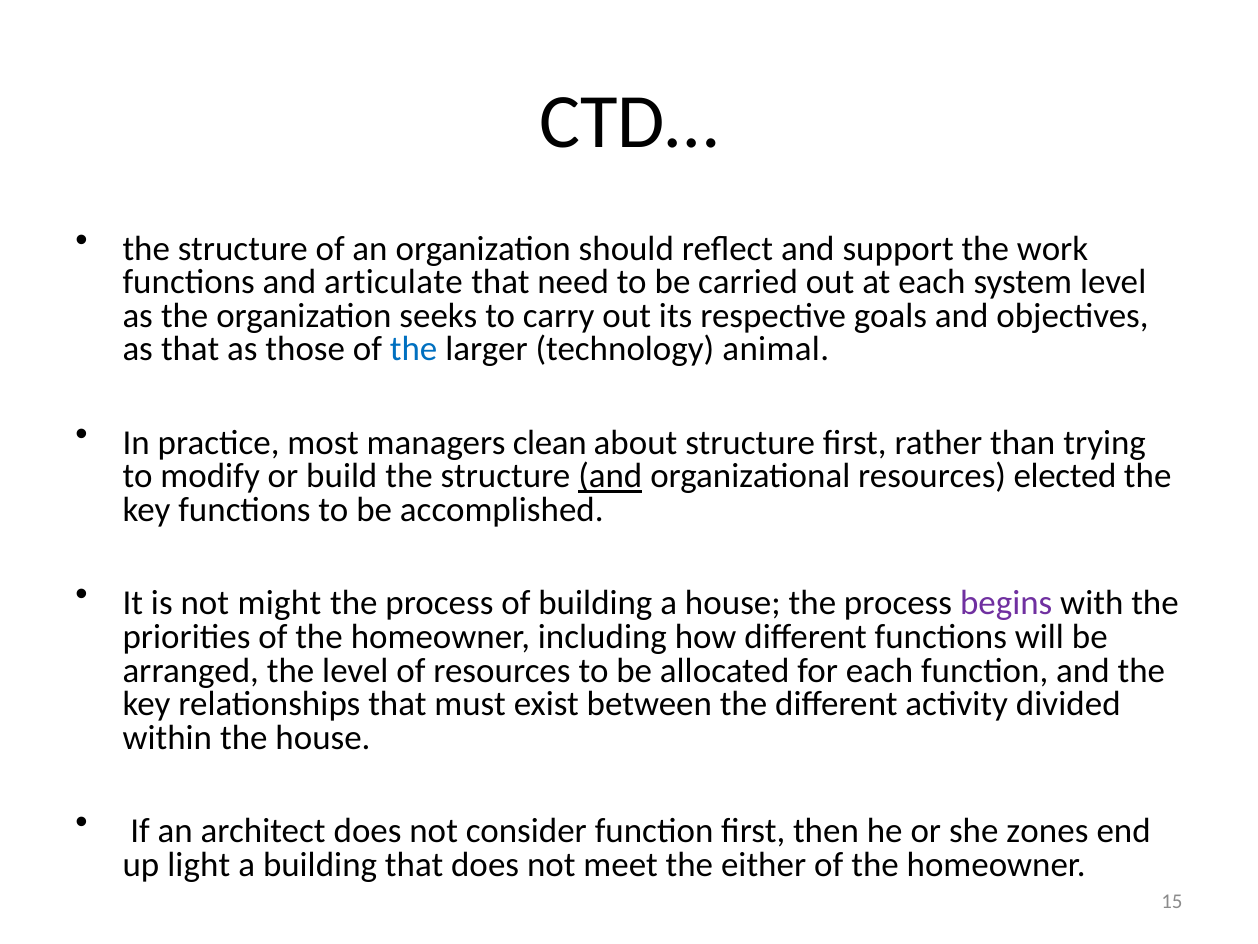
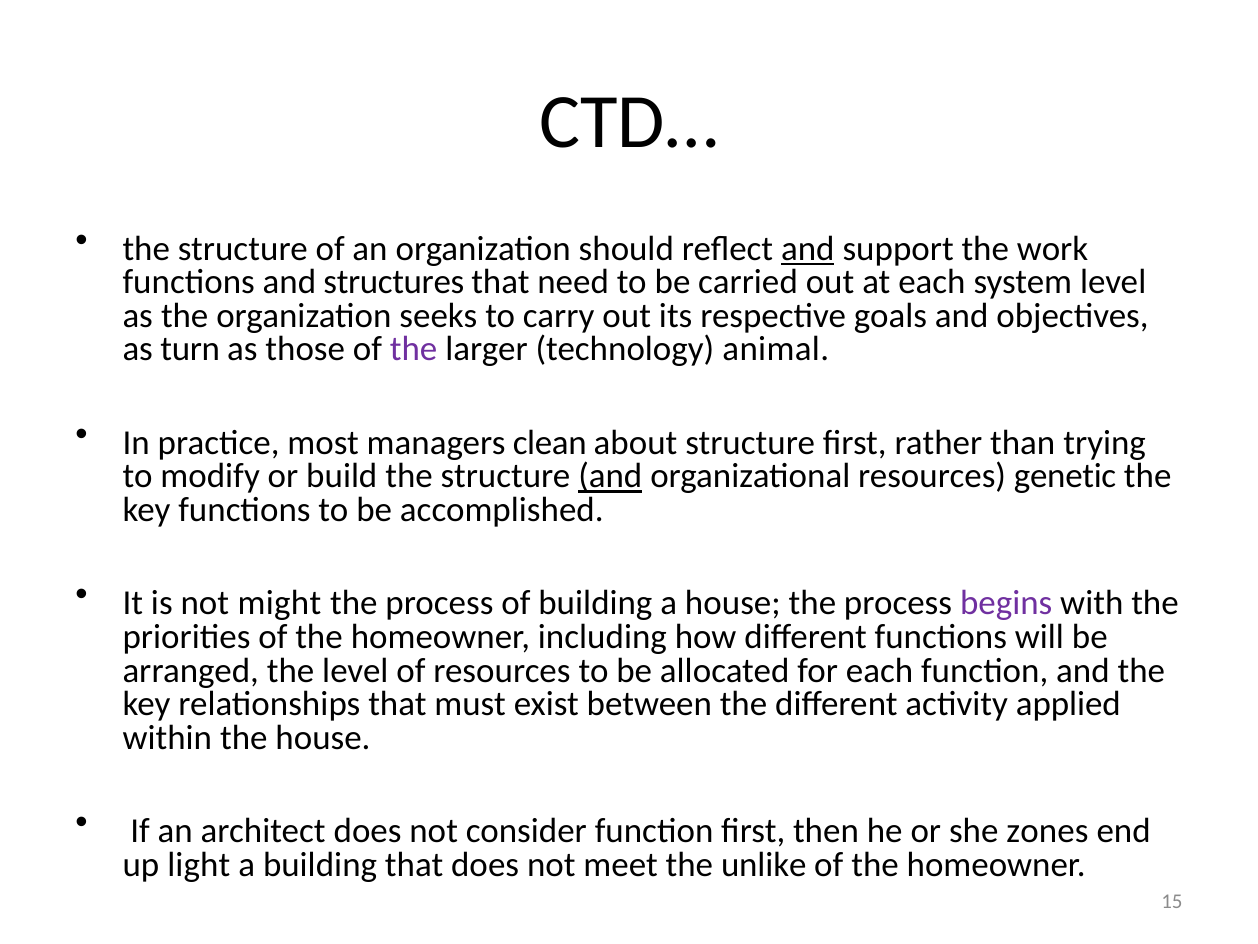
and at (808, 248) underline: none -> present
articulate: articulate -> structures
as that: that -> turn
the at (414, 349) colour: blue -> purple
elected: elected -> genetic
divided: divided -> applied
either: either -> unlike
